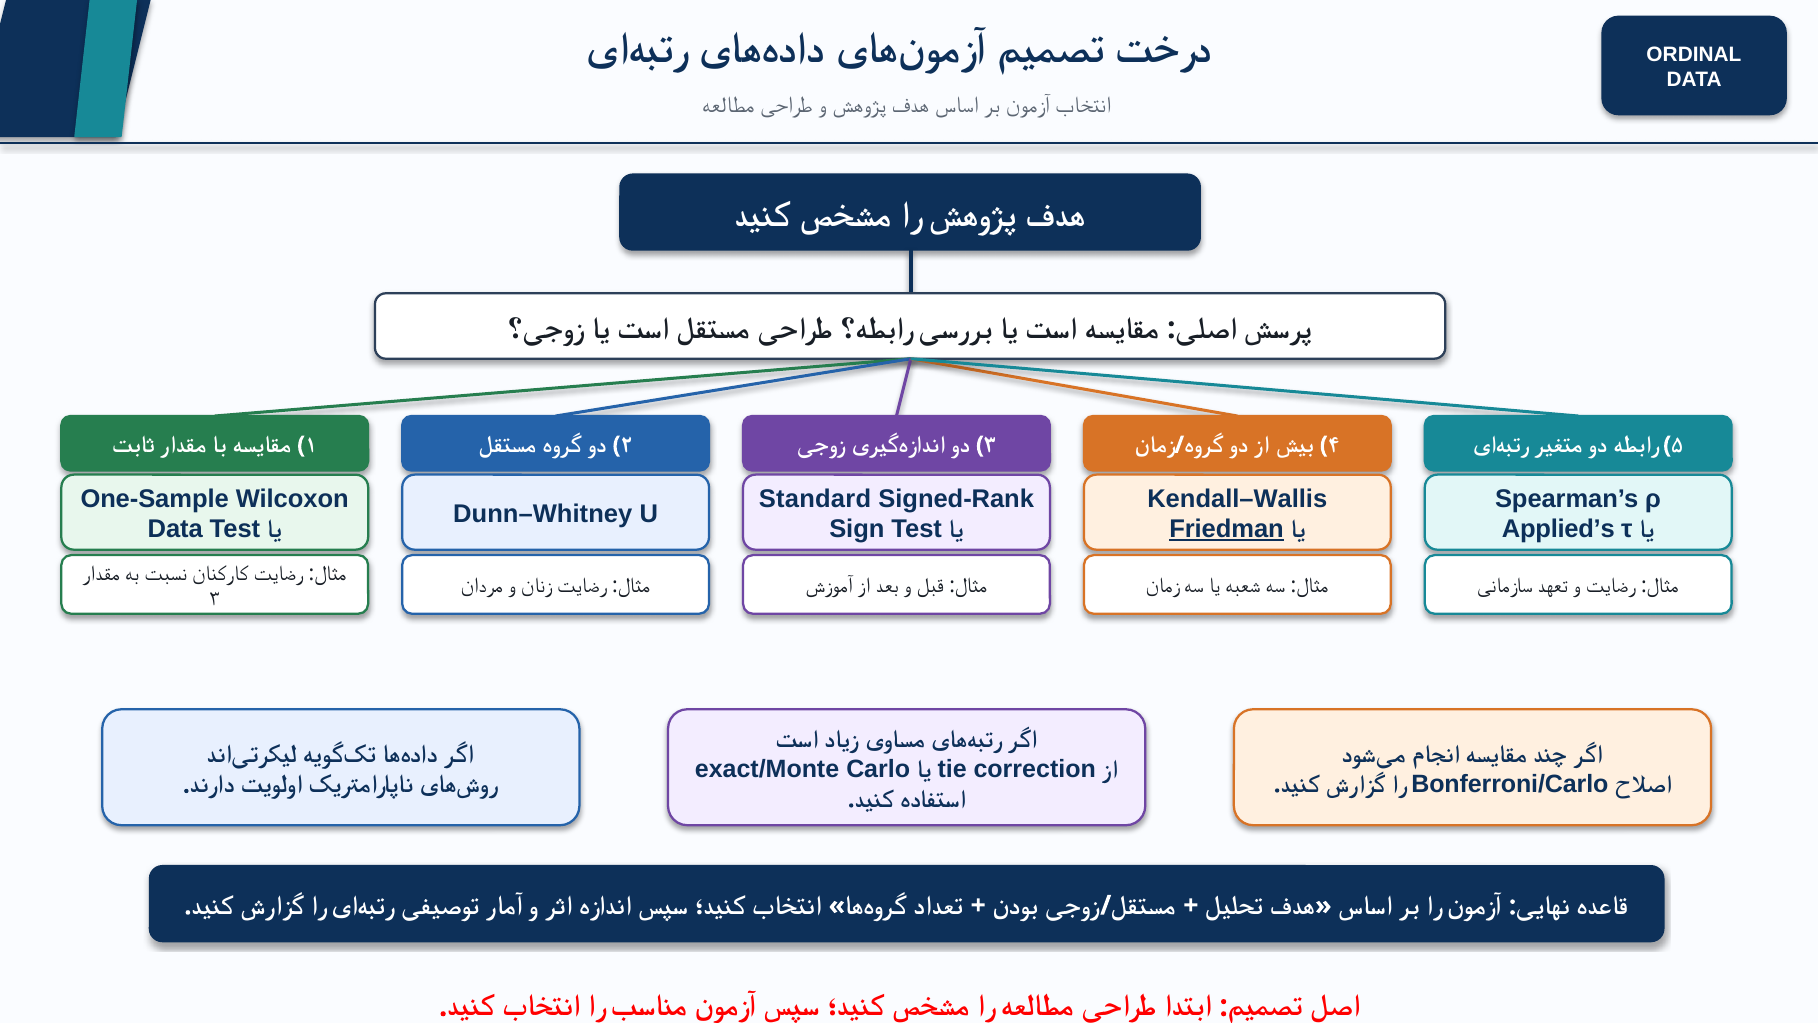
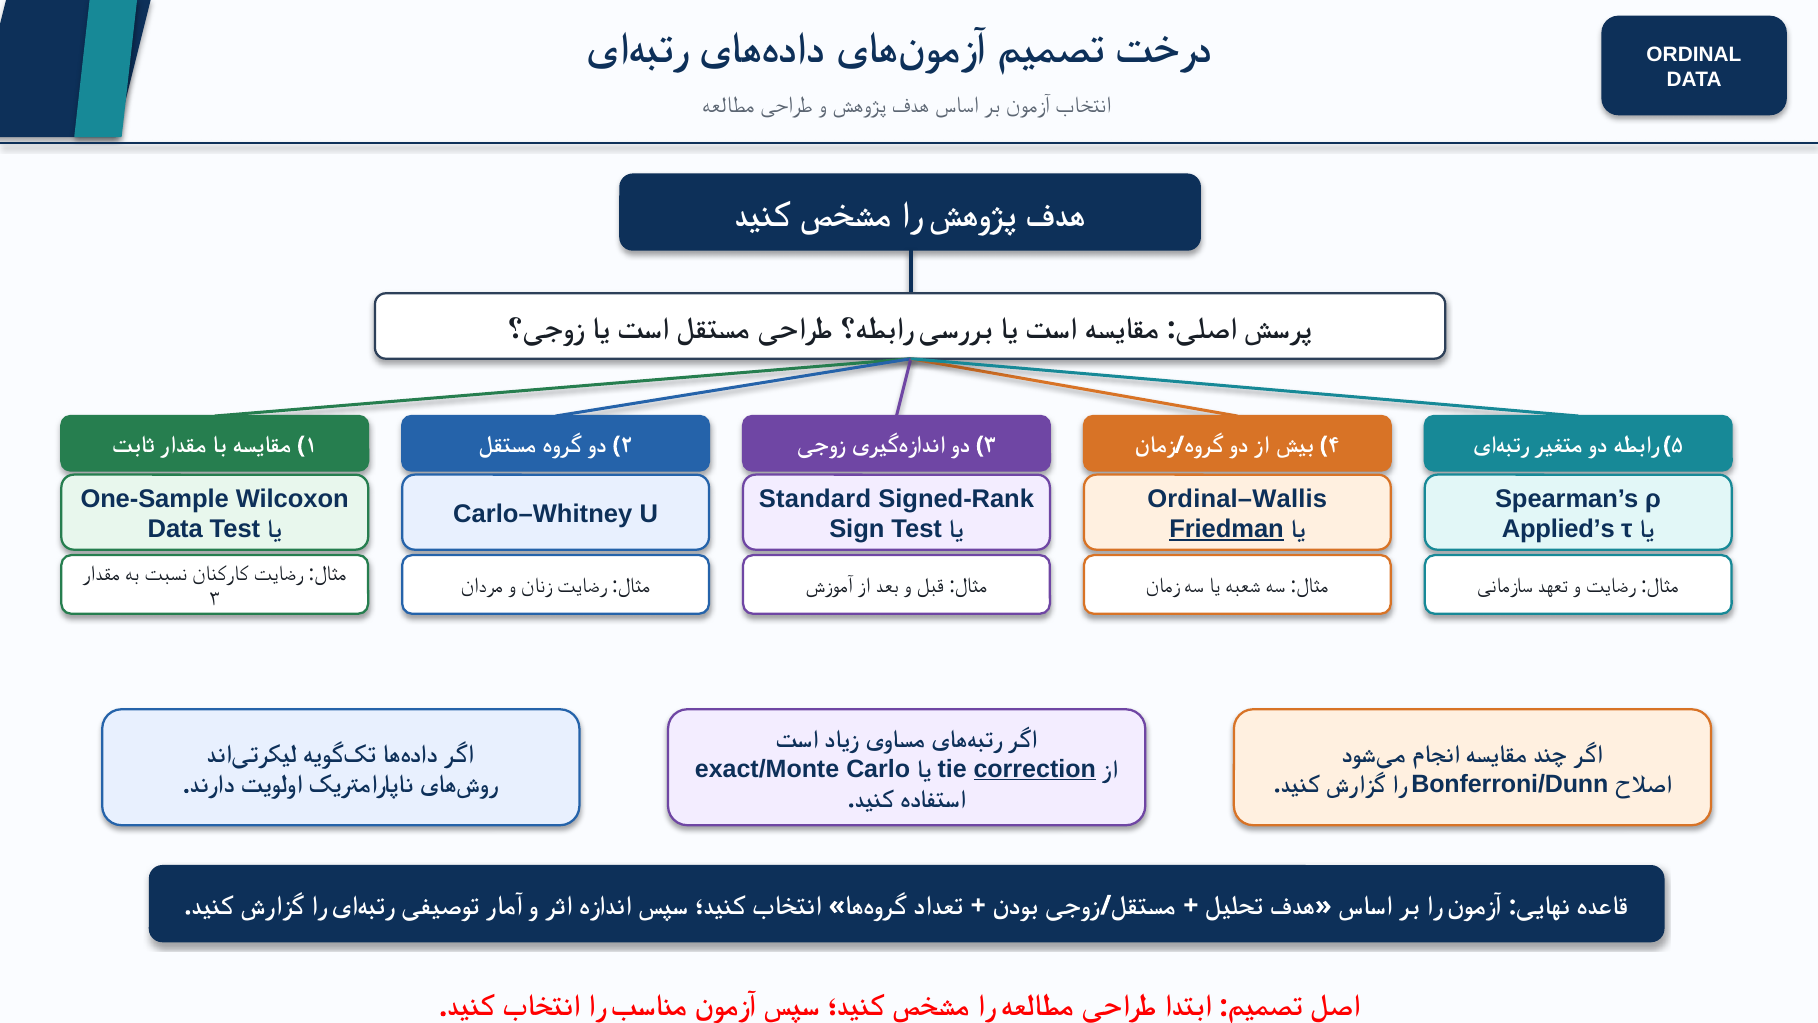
Kendall–Wallis: Kendall–Wallis -> Ordinal–Wallis
Dunn–Whitney: Dunn–Whitney -> Carlo–Whitney
correction underline: none -> present
Bonferroni/Carlo: Bonferroni/Carlo -> Bonferroni/Dunn
